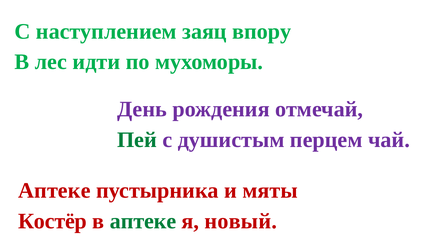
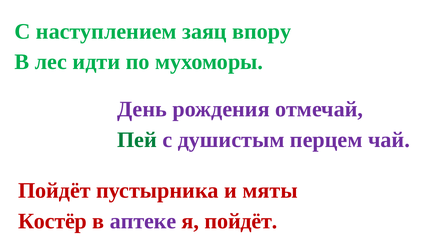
Аптеке at (54, 191): Аптеке -> Пойдёт
аптеке at (143, 221) colour: green -> purple
я новый: новый -> пойдёт
